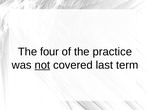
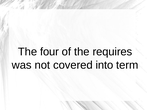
practice: practice -> requires
not underline: present -> none
last: last -> into
